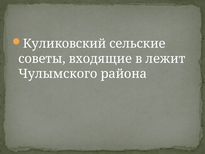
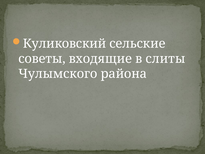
лежит: лежит -> слиты
